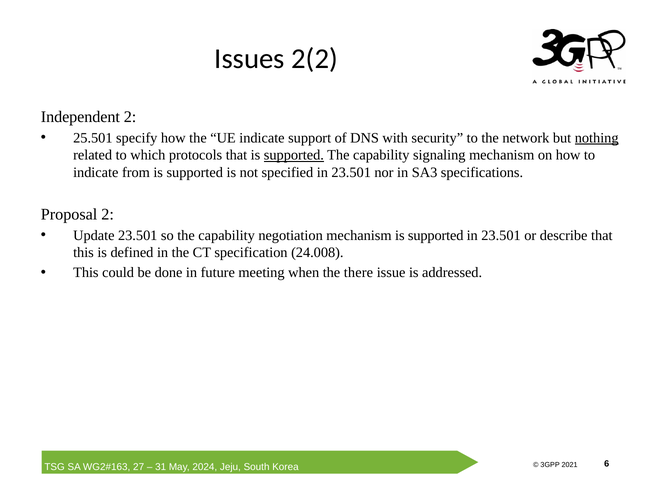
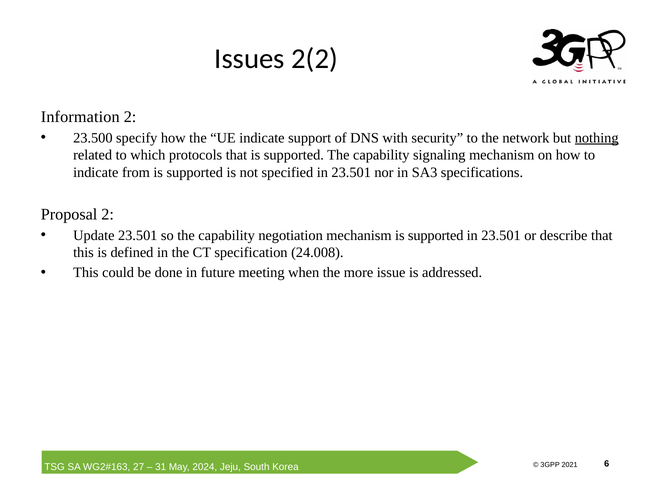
Independent: Independent -> Information
25.501: 25.501 -> 23.500
supported at (294, 155) underline: present -> none
there: there -> more
